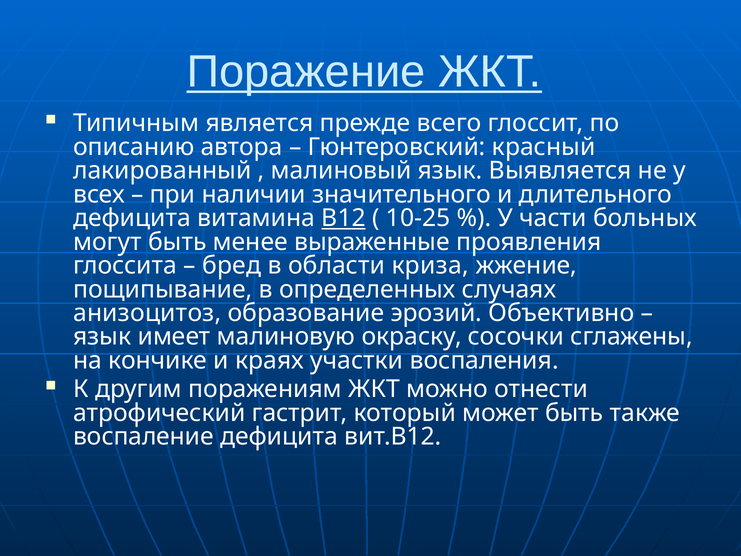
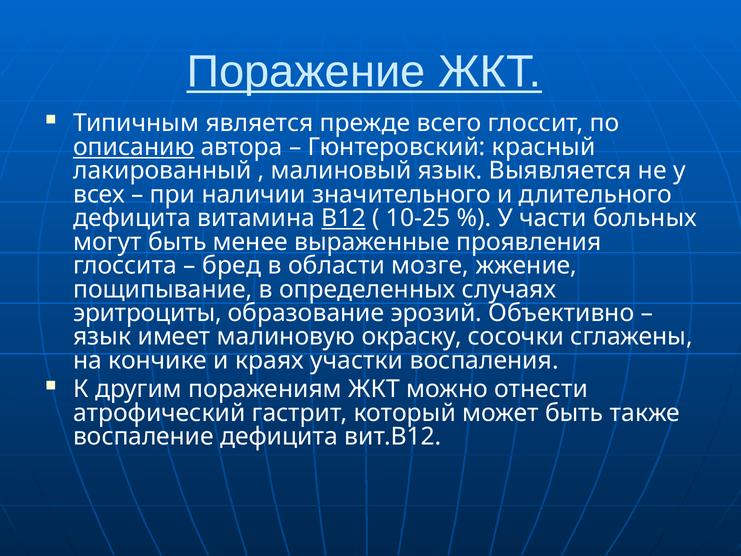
описанию underline: none -> present
криза: криза -> мозге
анизоцитоз: анизоцитоз -> эритроциты
